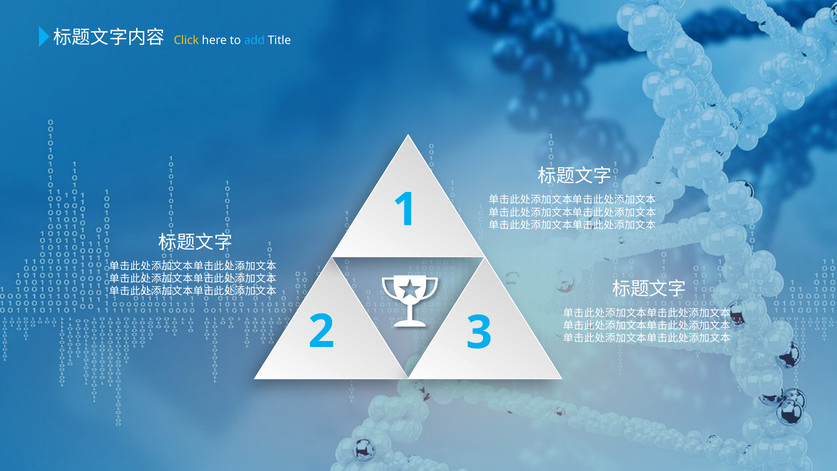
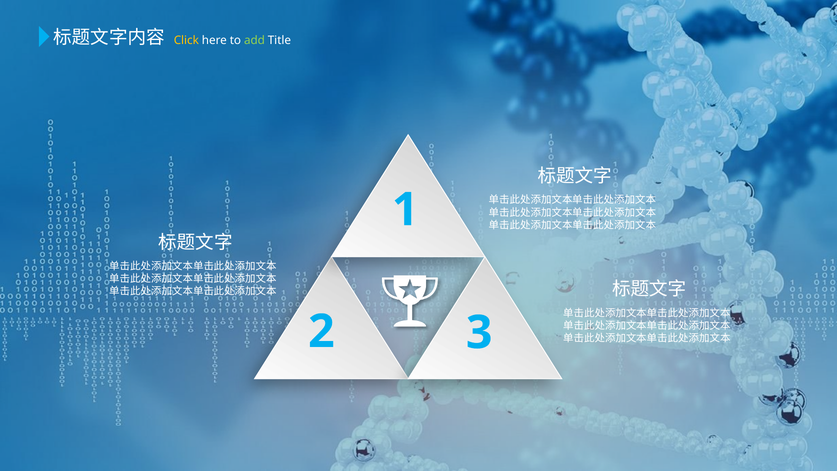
add colour: light blue -> light green
